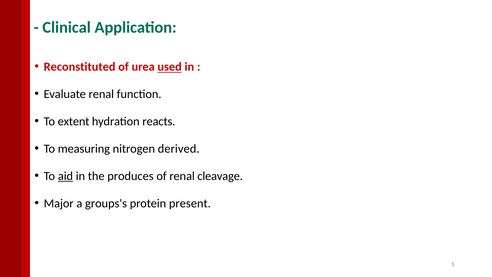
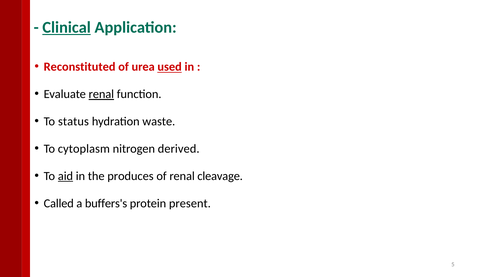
Clinical underline: none -> present
renal at (101, 94) underline: none -> present
extent: extent -> status
reacts: reacts -> waste
measuring: measuring -> cytoplasm
Major: Major -> Called
groups's: groups's -> buffers's
